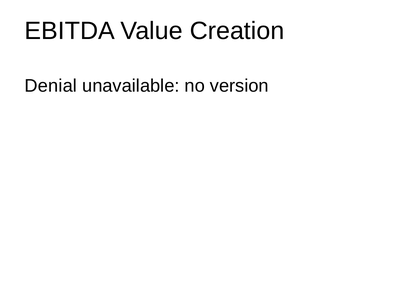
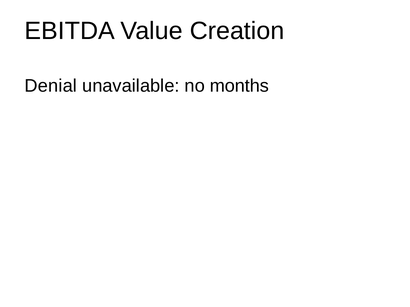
version: version -> months
